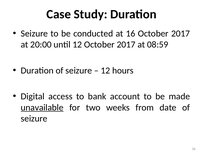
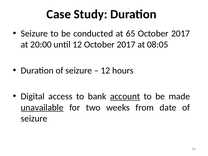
16: 16 -> 65
08:59: 08:59 -> 08:05
account underline: none -> present
